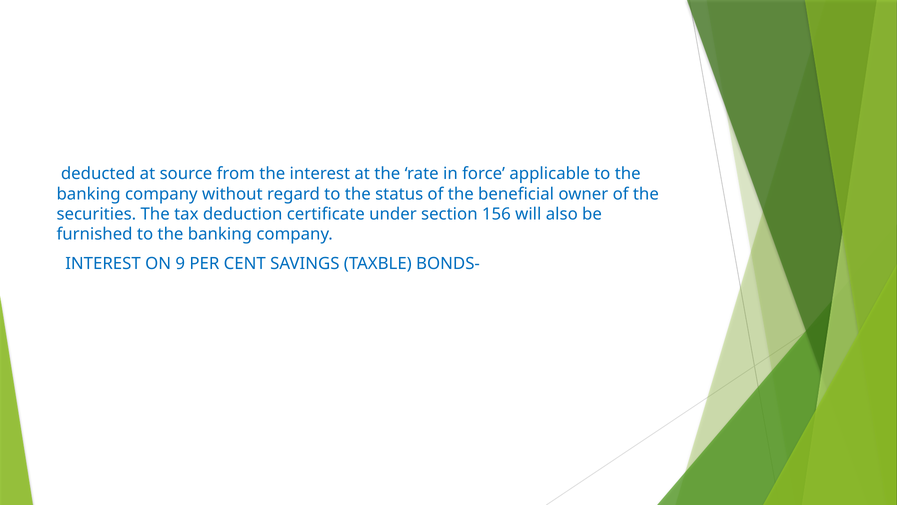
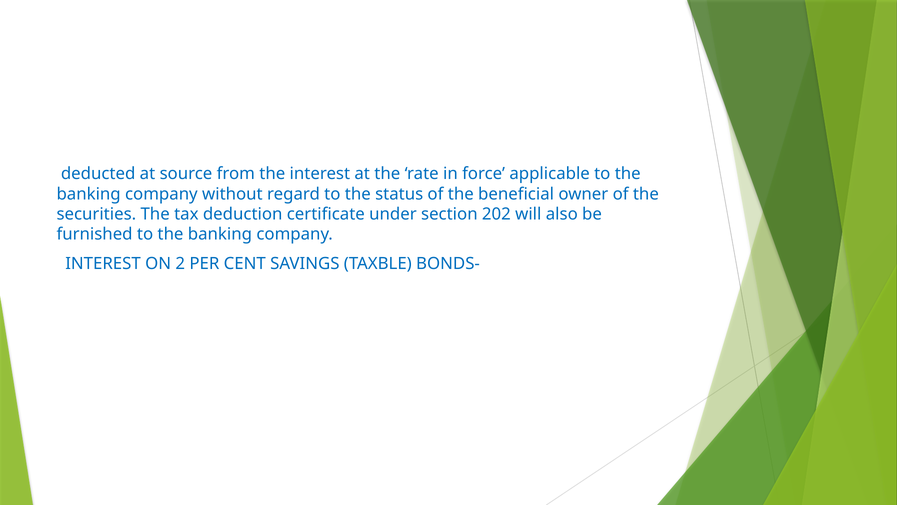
156: 156 -> 202
9: 9 -> 2
